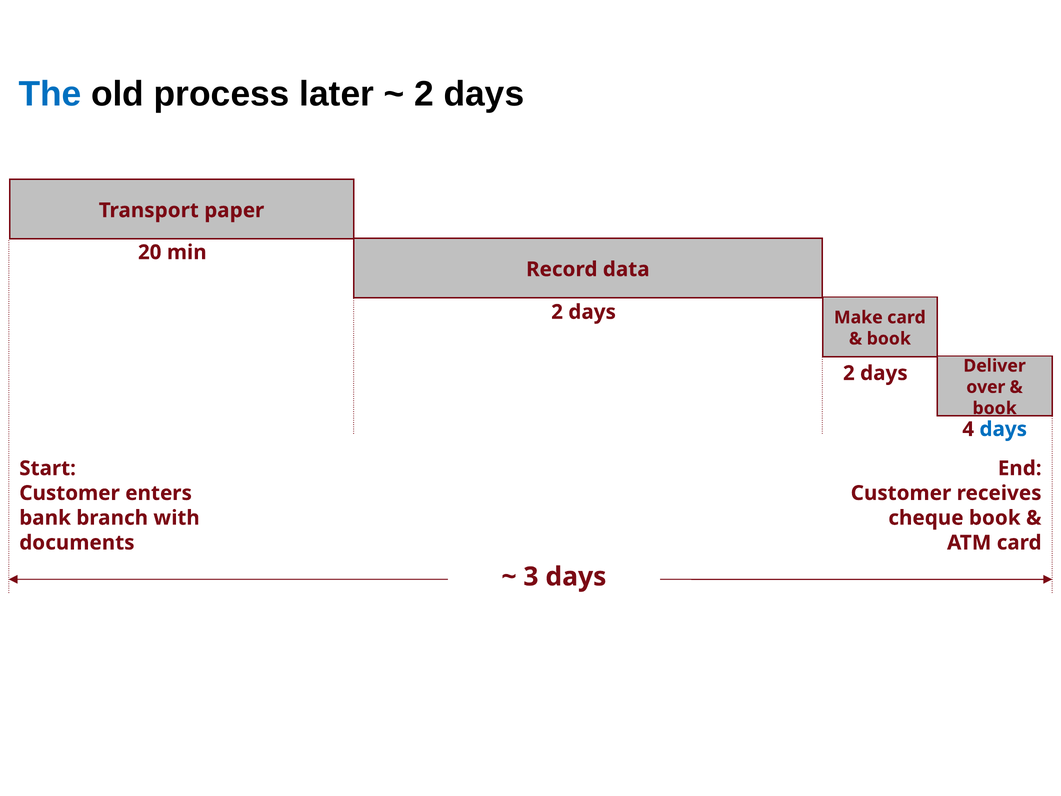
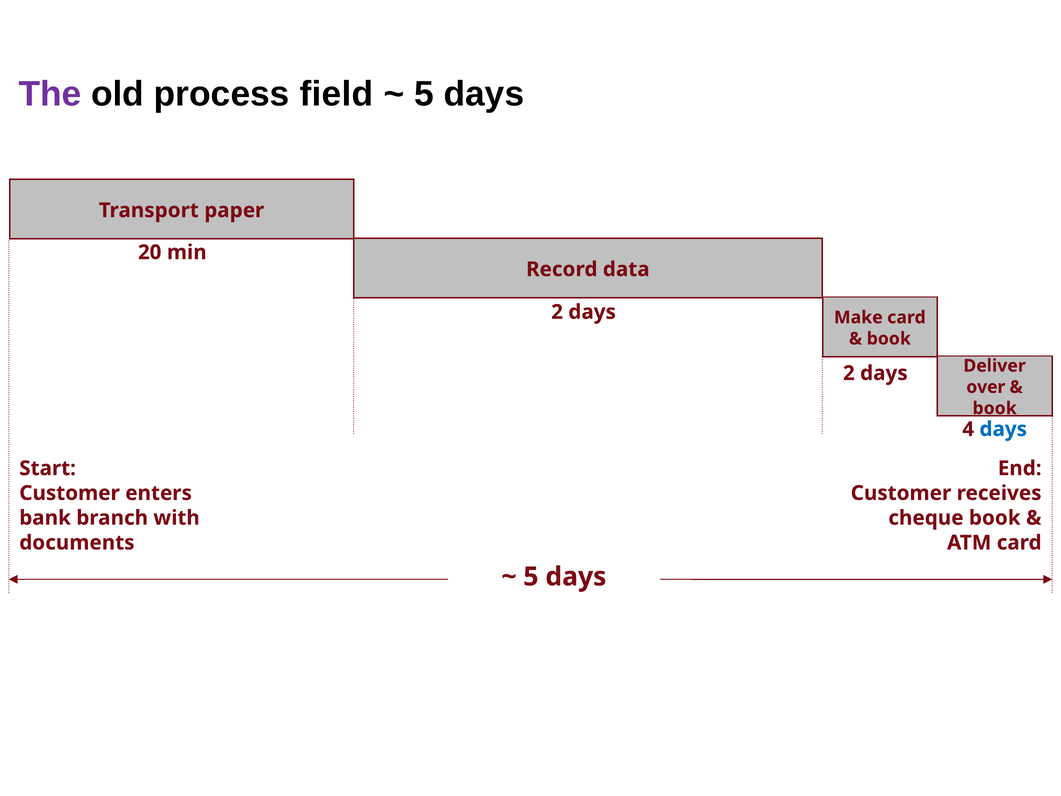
The colour: blue -> purple
later: later -> field
2 at (424, 94): 2 -> 5
3 at (531, 577): 3 -> 5
